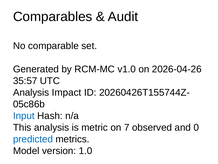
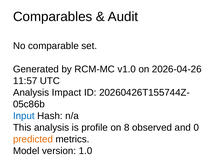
35:57: 35:57 -> 11:57
metric: metric -> profile
7: 7 -> 8
predicted colour: blue -> orange
